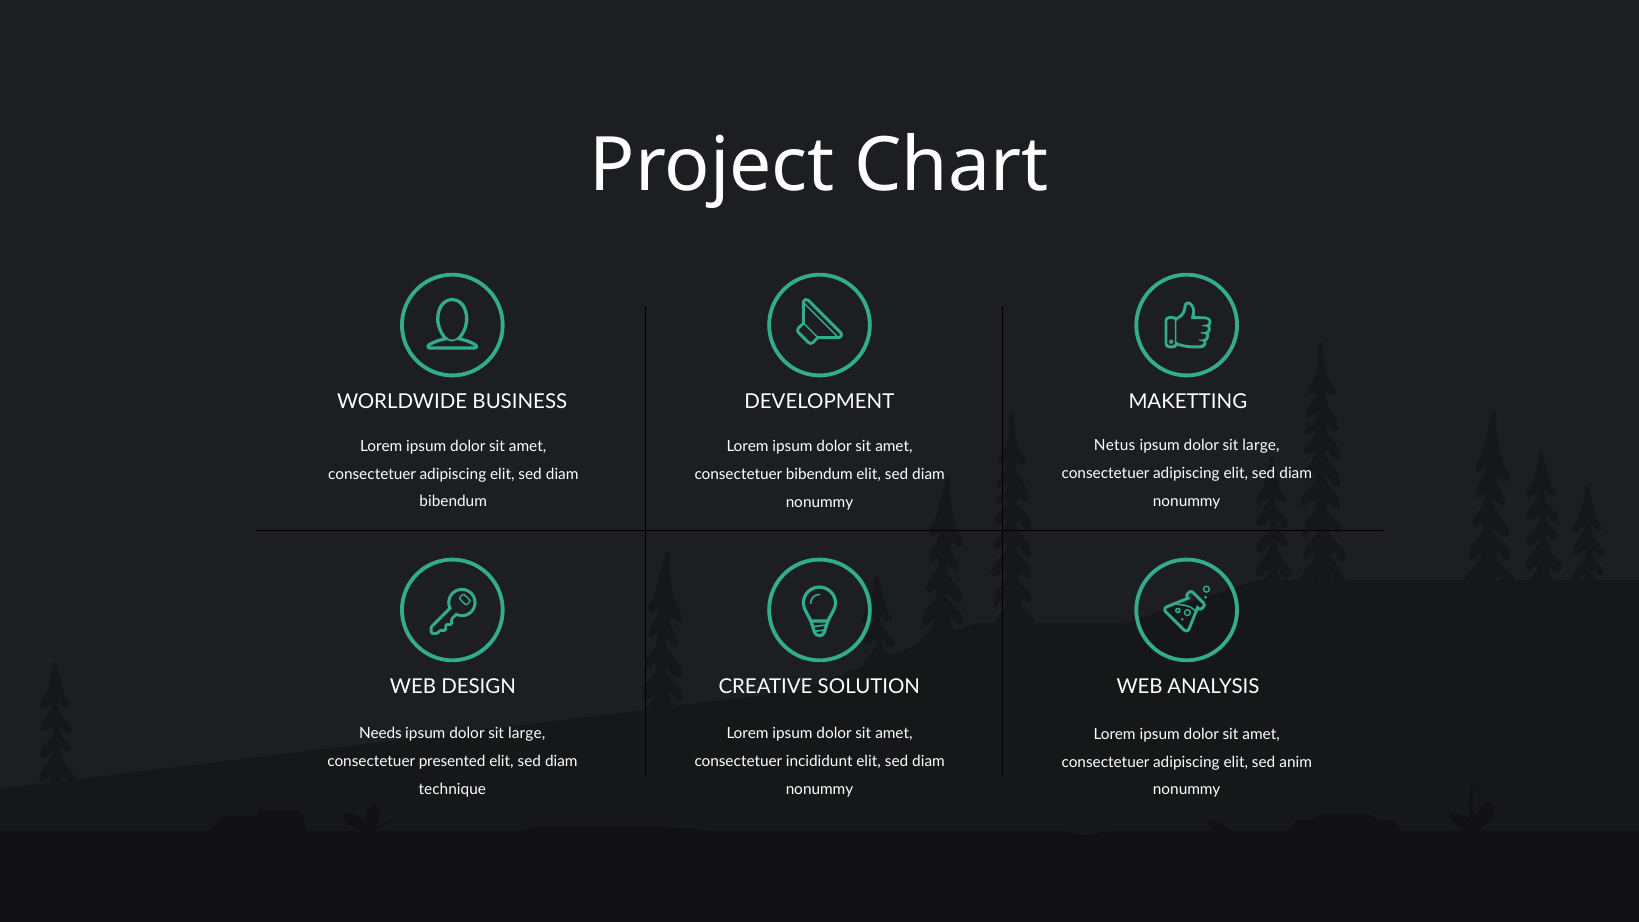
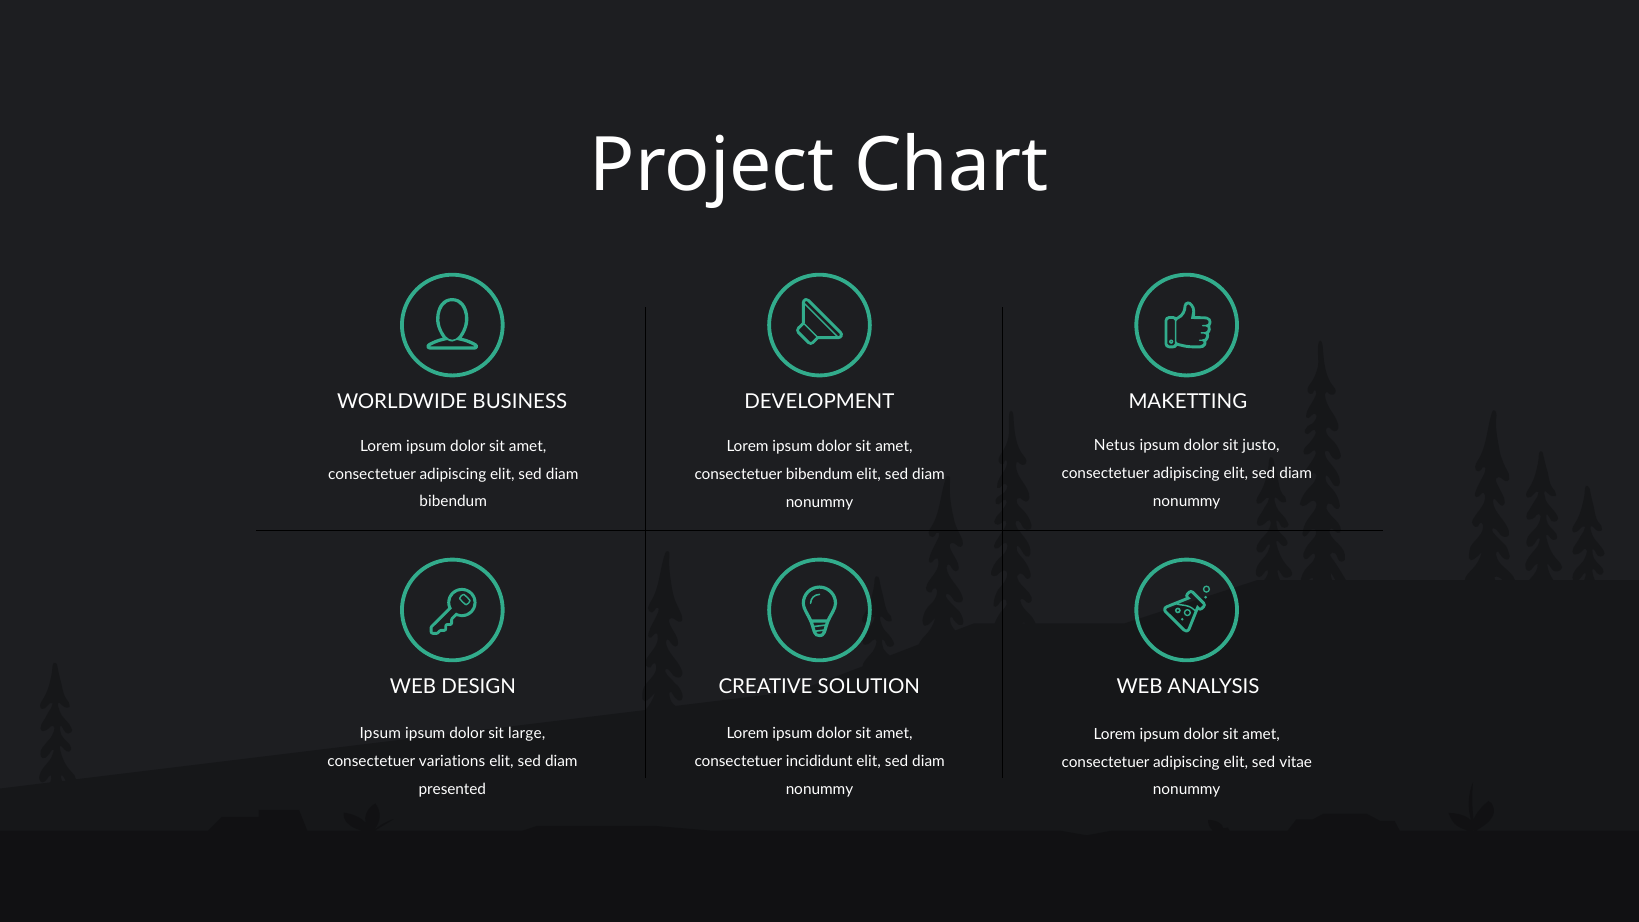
large at (1261, 445): large -> justo
Needs at (380, 734): Needs -> Ipsum
presented: presented -> variations
anim: anim -> vitae
technique: technique -> presented
